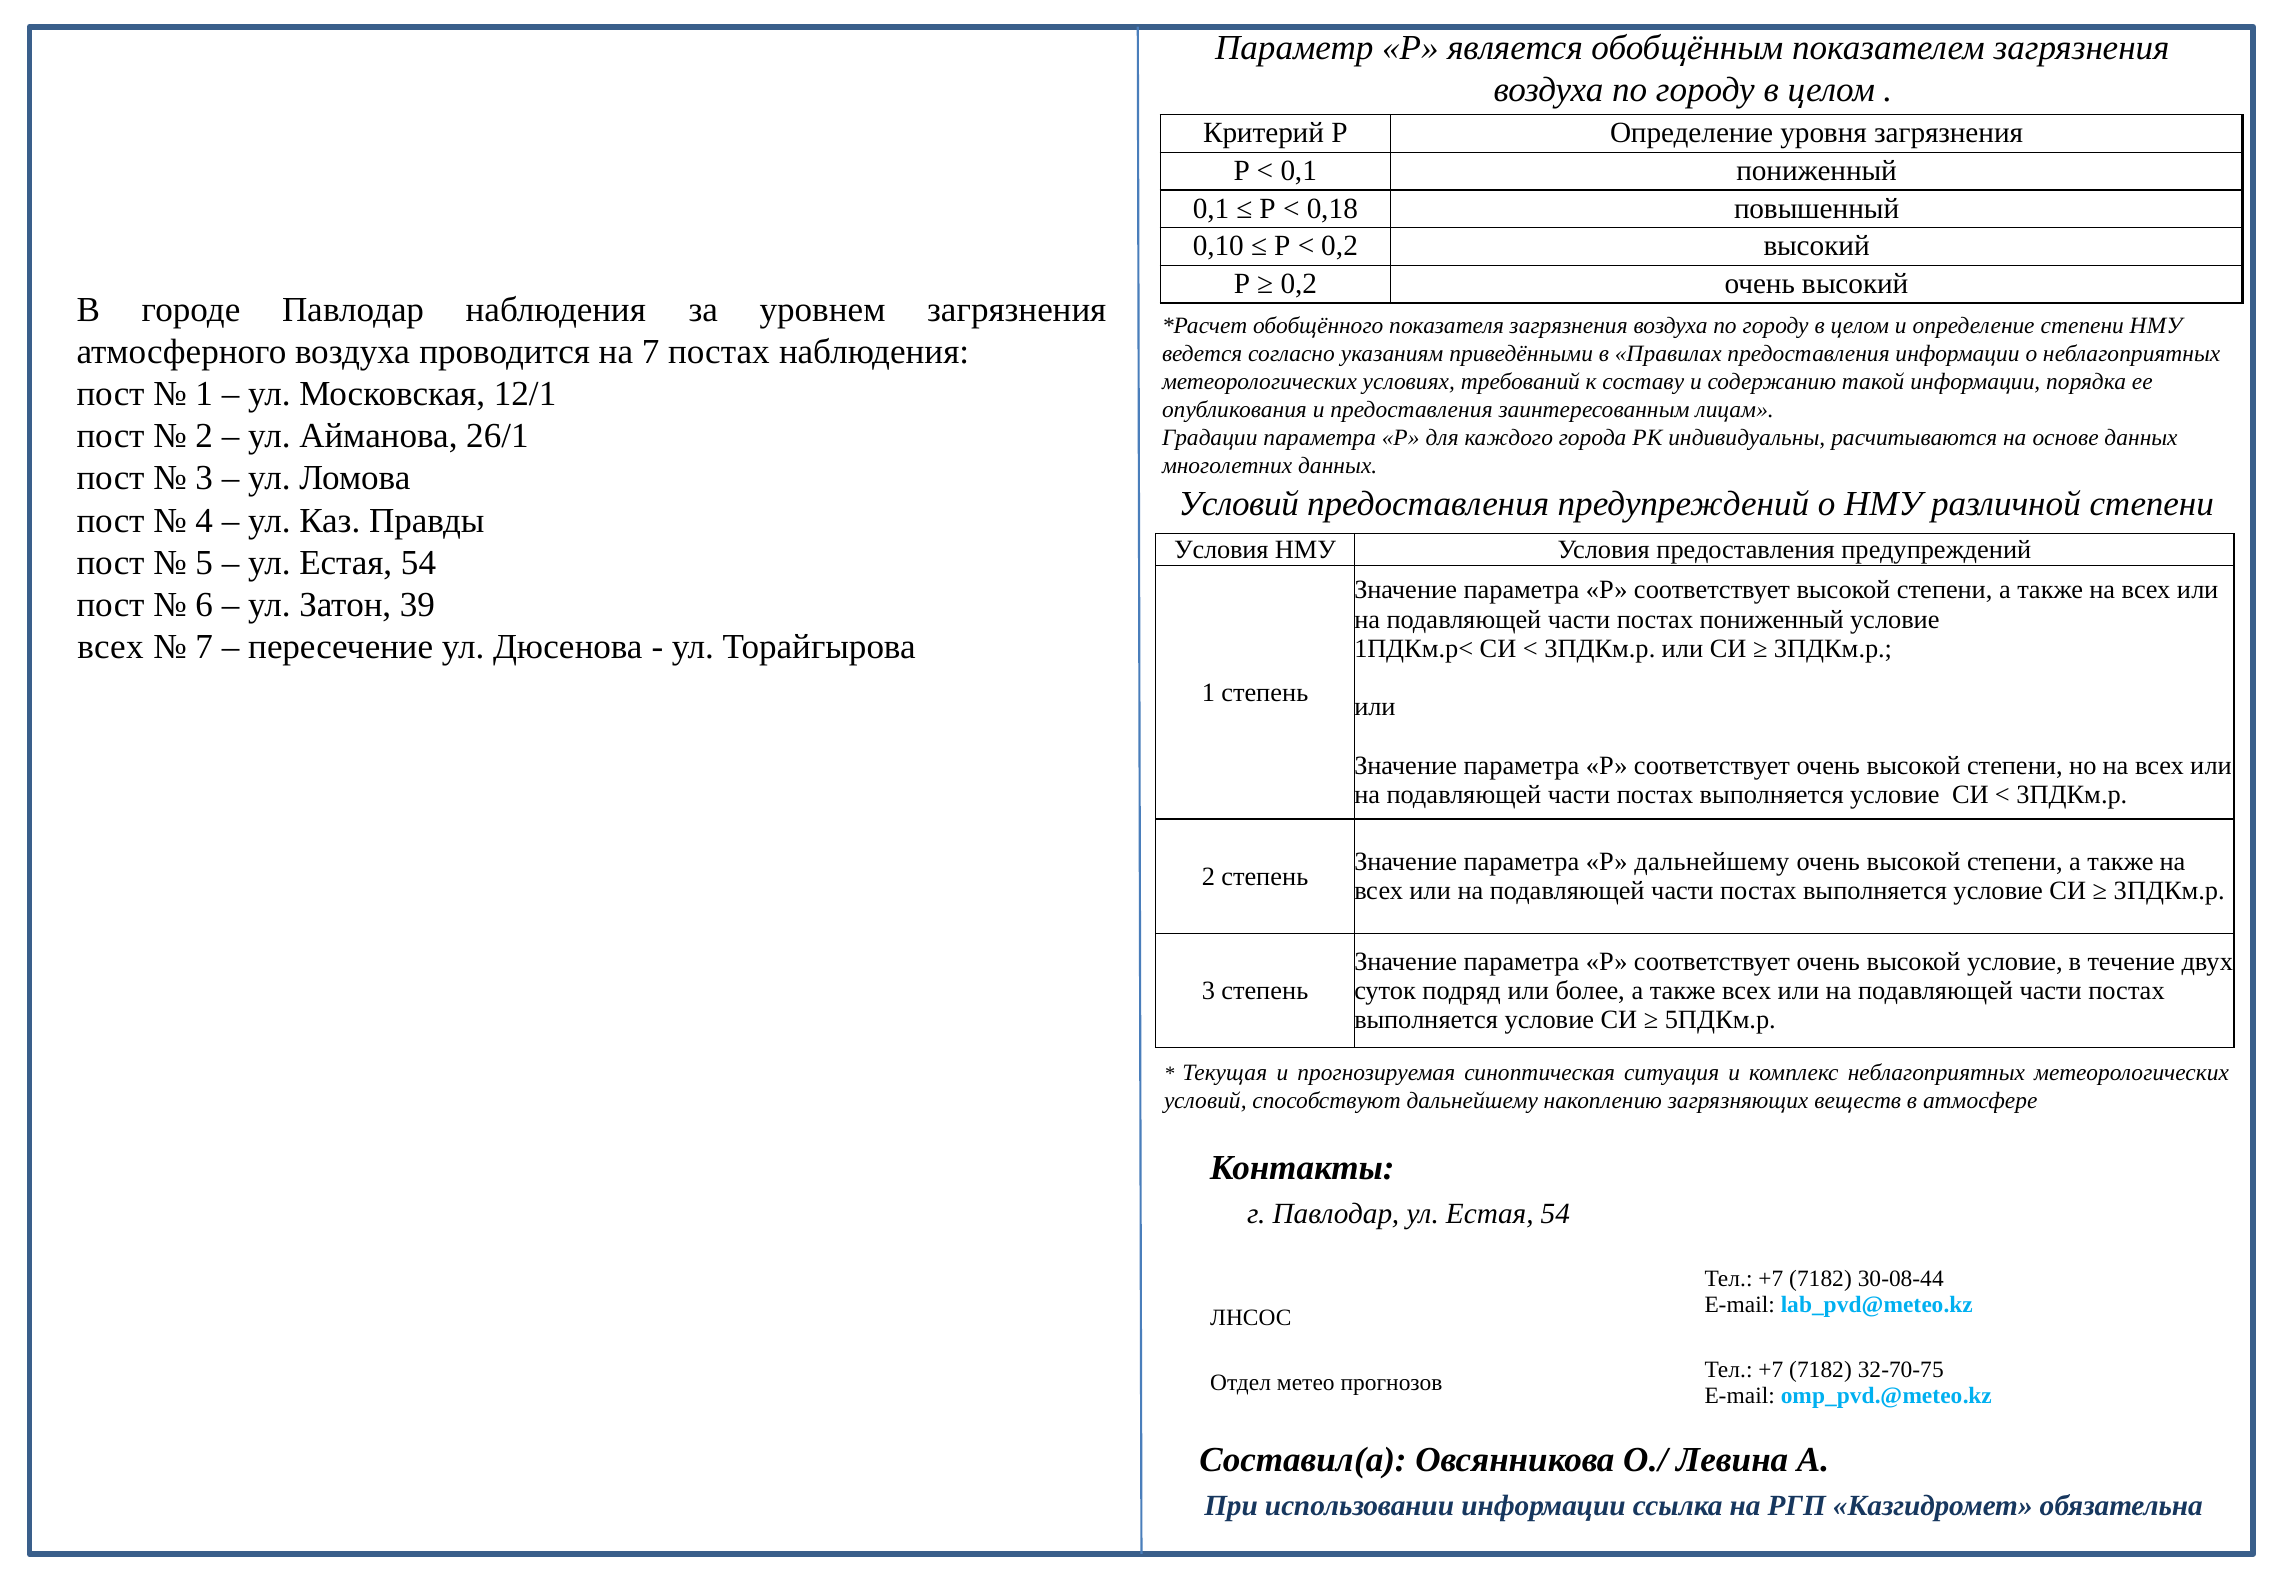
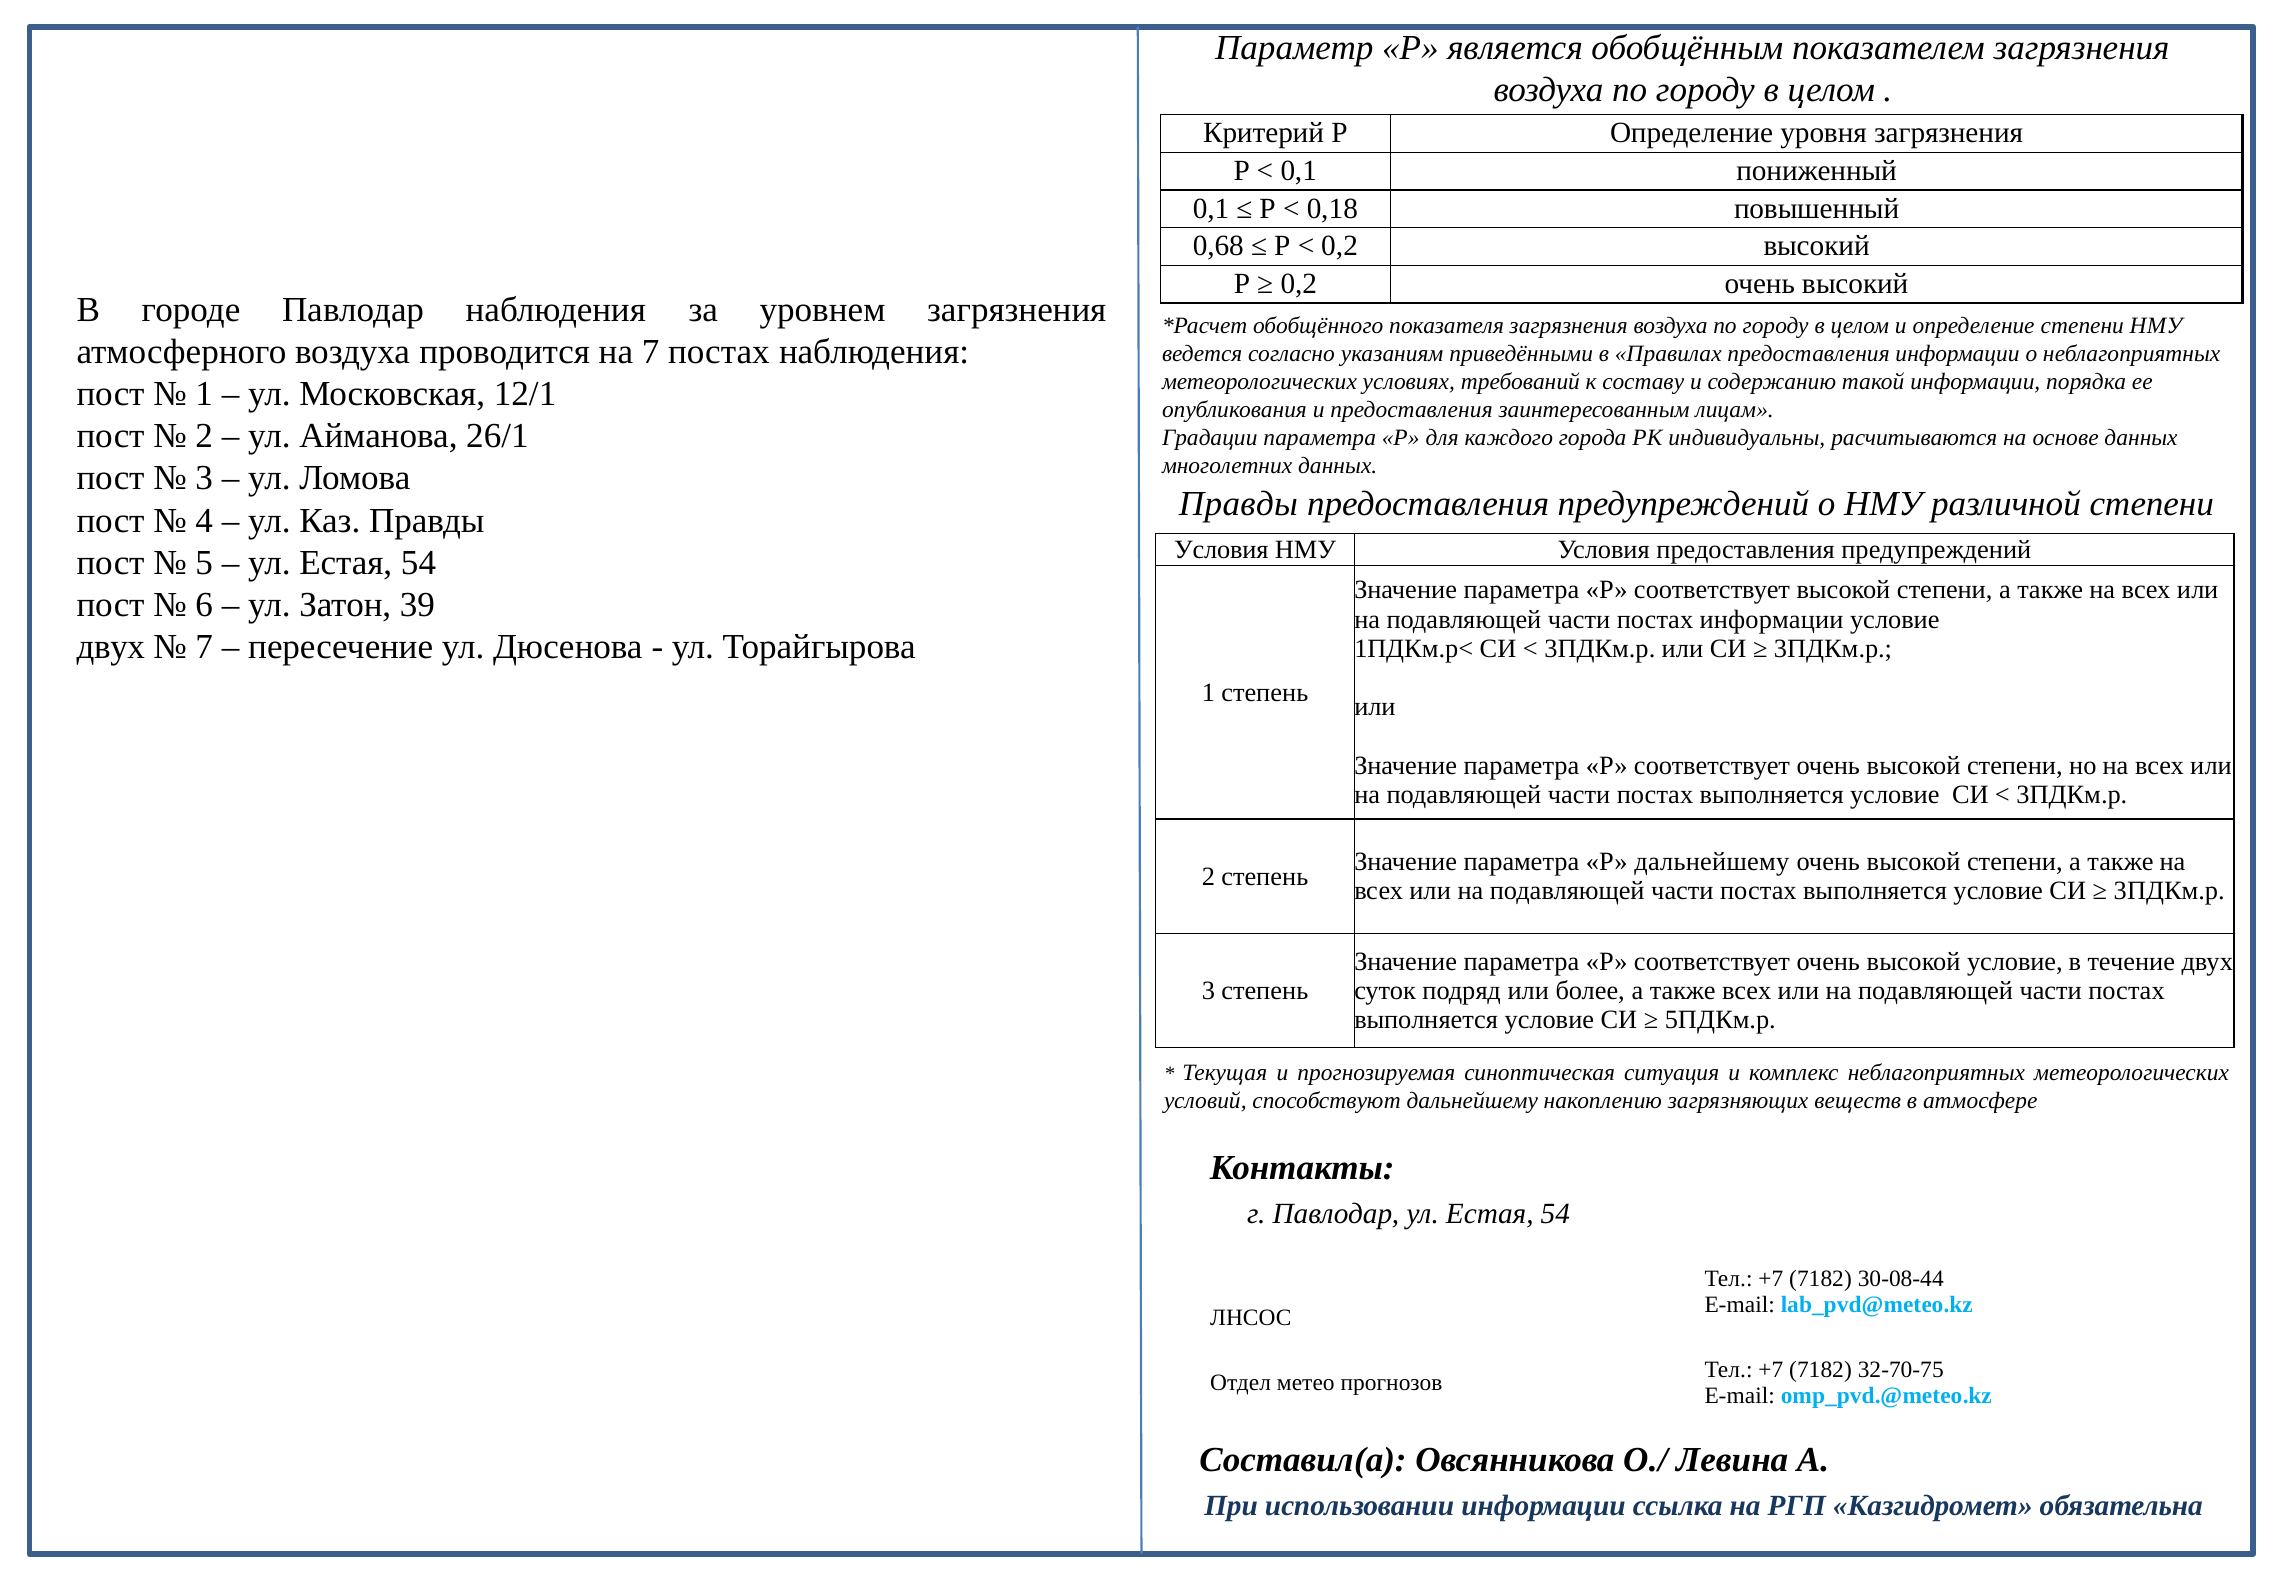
0,10: 0,10 -> 0,68
Условий at (1239, 503): Условий -> Правды
постах пониженный: пониженный -> информации
всех at (110, 647): всех -> двух
